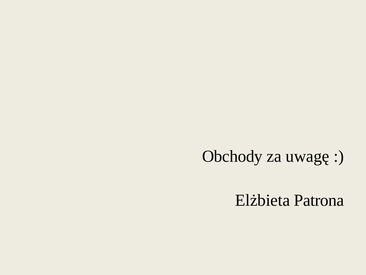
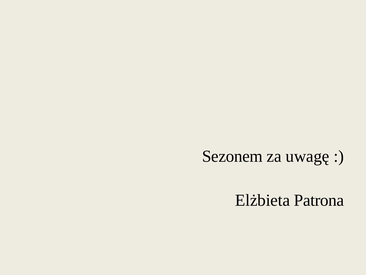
Obchody: Obchody -> Sezonem
